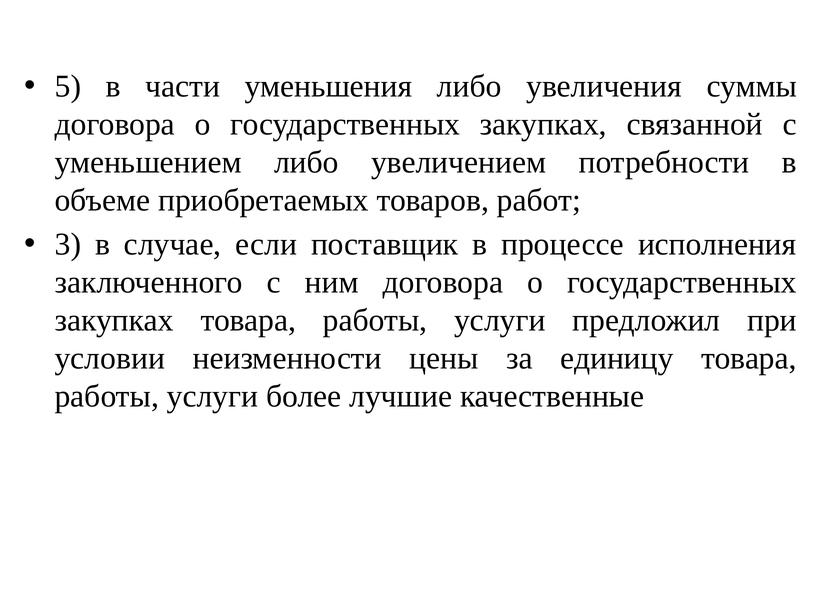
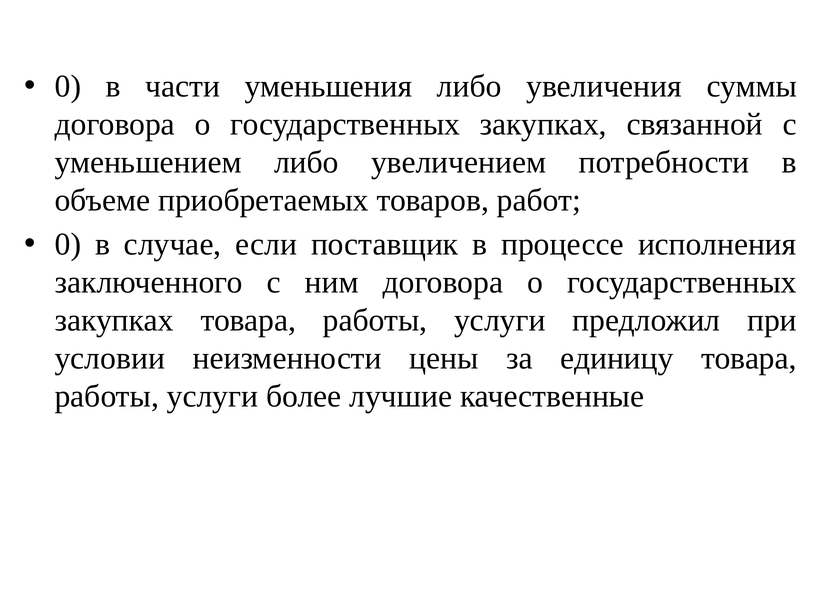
5 at (68, 86): 5 -> 0
3 at (68, 245): 3 -> 0
